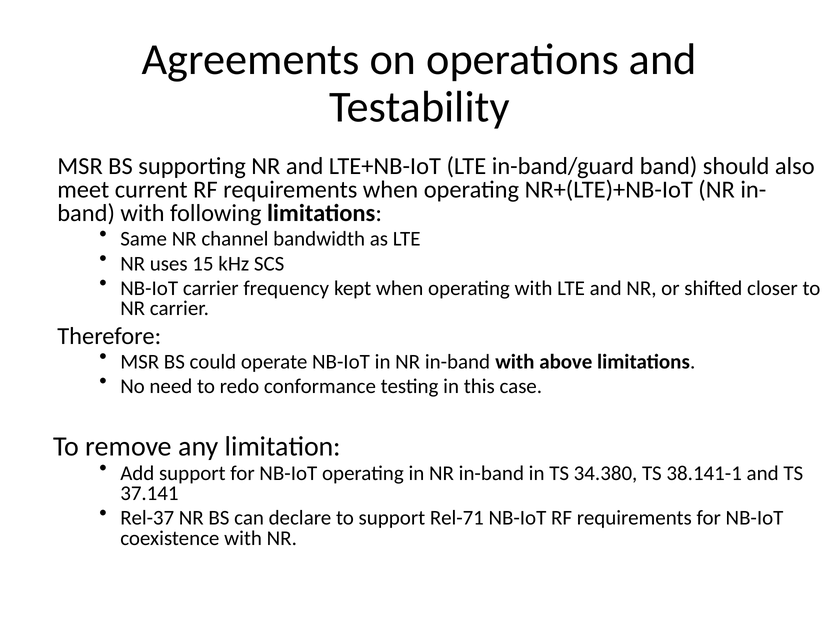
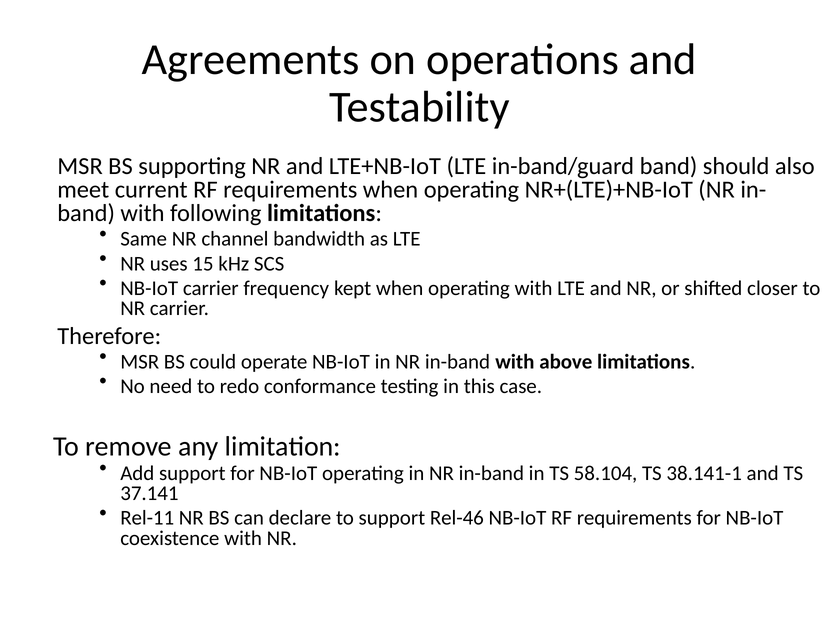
34.380: 34.380 -> 58.104
Rel-37: Rel-37 -> Rel-11
Rel-71: Rel-71 -> Rel-46
